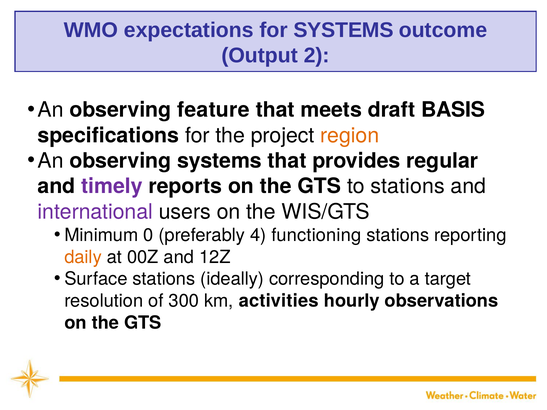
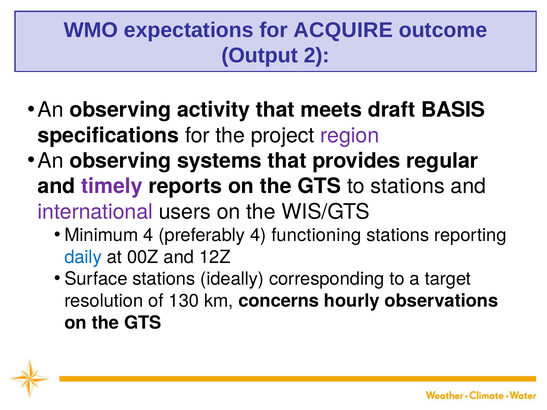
for SYSTEMS: SYSTEMS -> ACQUIRE
feature: feature -> activity
region colour: orange -> purple
Minimum 0: 0 -> 4
daily colour: orange -> blue
300: 300 -> 130
activities: activities -> concerns
